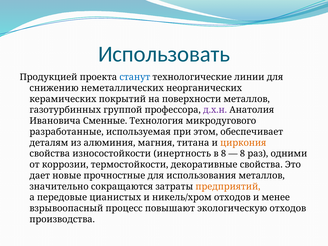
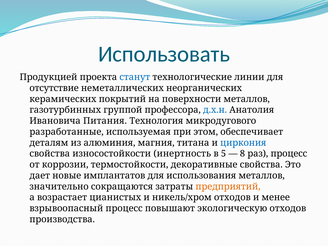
снижению: снижению -> отсутствие
д.х.н colour: purple -> blue
Сменные: Сменные -> Питания
циркония colour: orange -> blue
в 8: 8 -> 5
раз одними: одними -> процесс
прочностные: прочностные -> имплантатов
передовые: передовые -> возрастает
